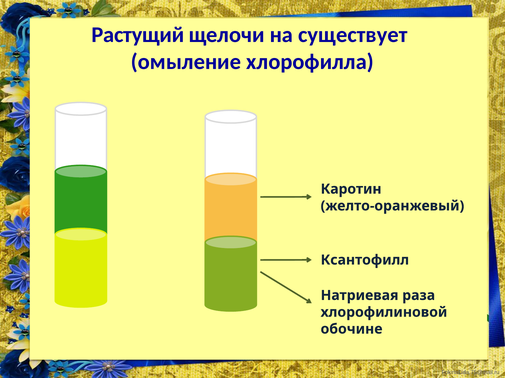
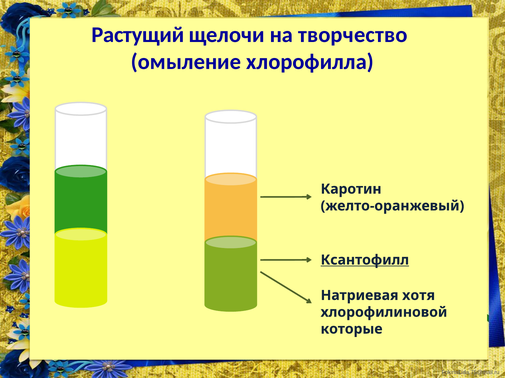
существует: существует -> творчество
Ксантофилл underline: none -> present
раза: раза -> хотя
обочине: обочине -> которые
